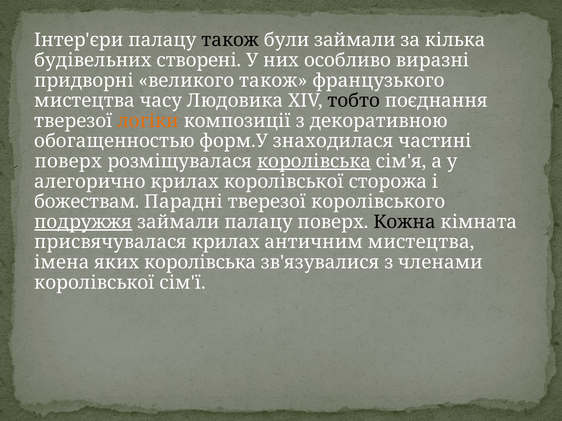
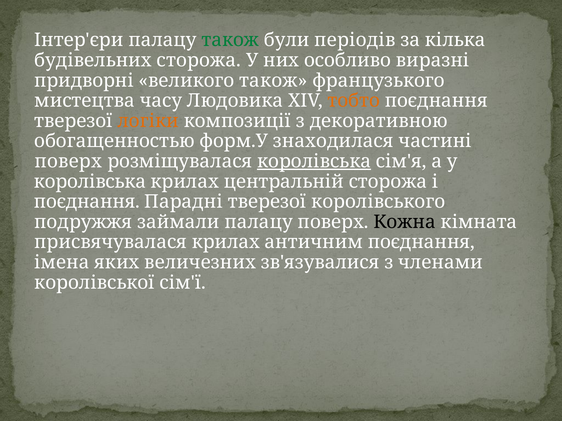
також at (230, 40) colour: black -> green
були займали: займали -> періодів
будівельних створені: створені -> сторожа
тобто colour: black -> orange
алегорично at (90, 182): алегорично -> королівська
крилах королівської: королівської -> центральній
божествам at (87, 202): божествам -> поєднання
подружжя underline: present -> none
античним мистецтва: мистецтва -> поєднання
яких королівська: королівська -> величезних
